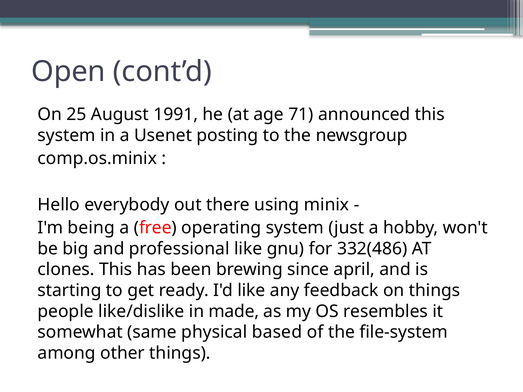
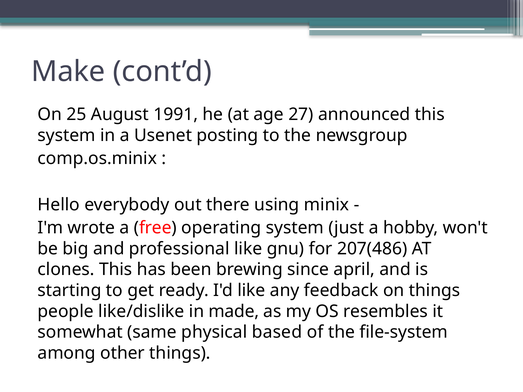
Open: Open -> Make
71: 71 -> 27
being: being -> wrote
332(486: 332(486 -> 207(486
